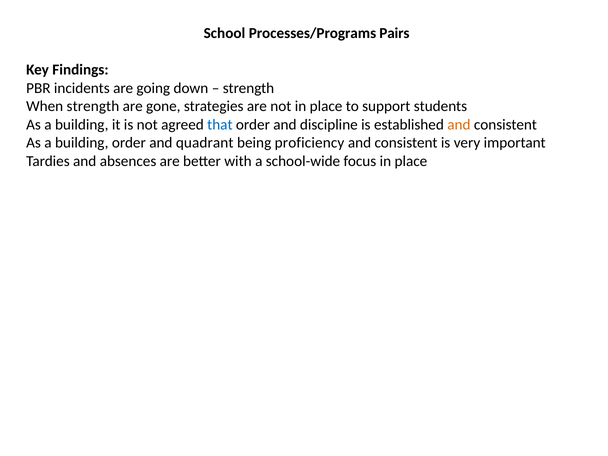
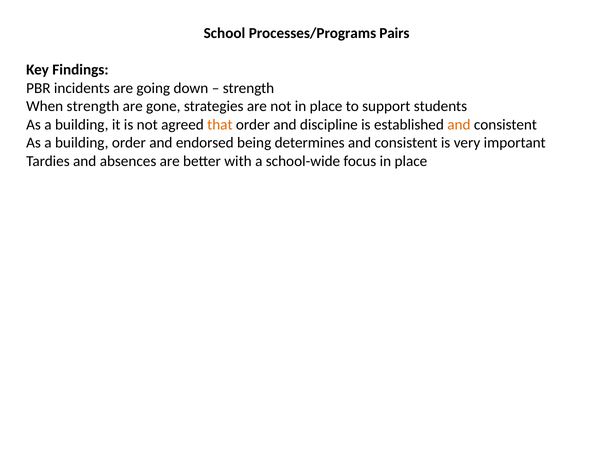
that colour: blue -> orange
quadrant: quadrant -> endorsed
proficiency: proficiency -> determines
